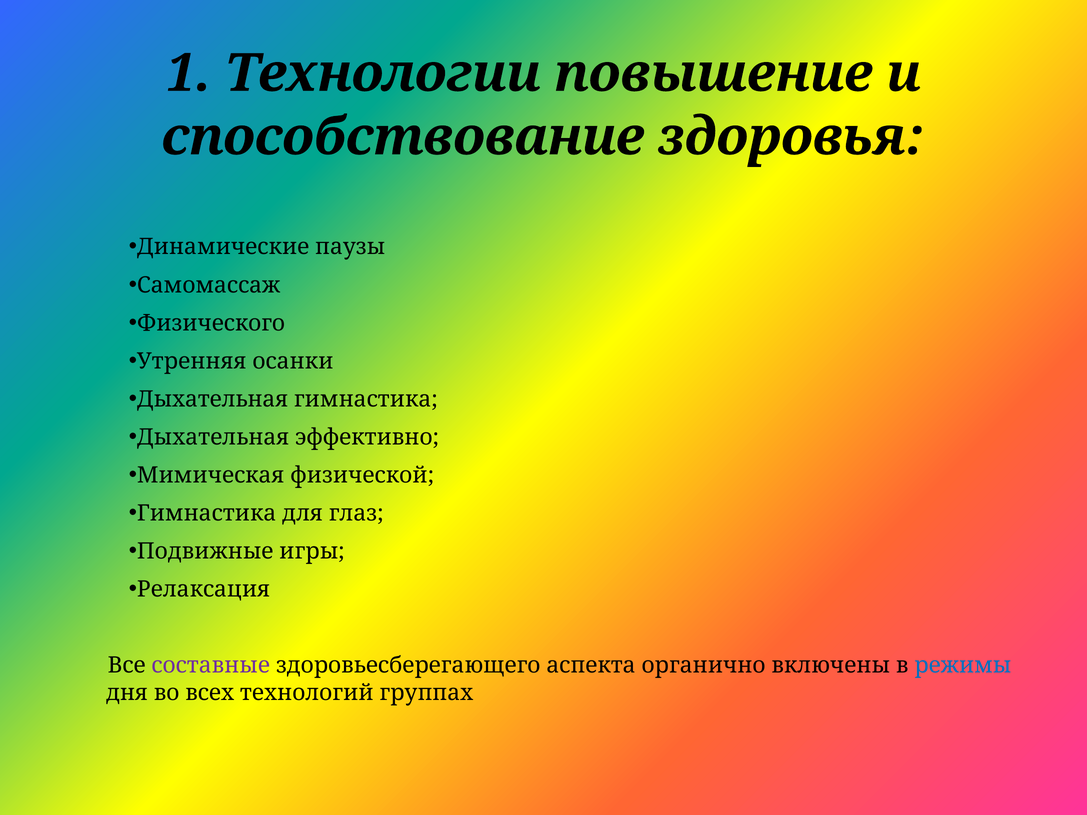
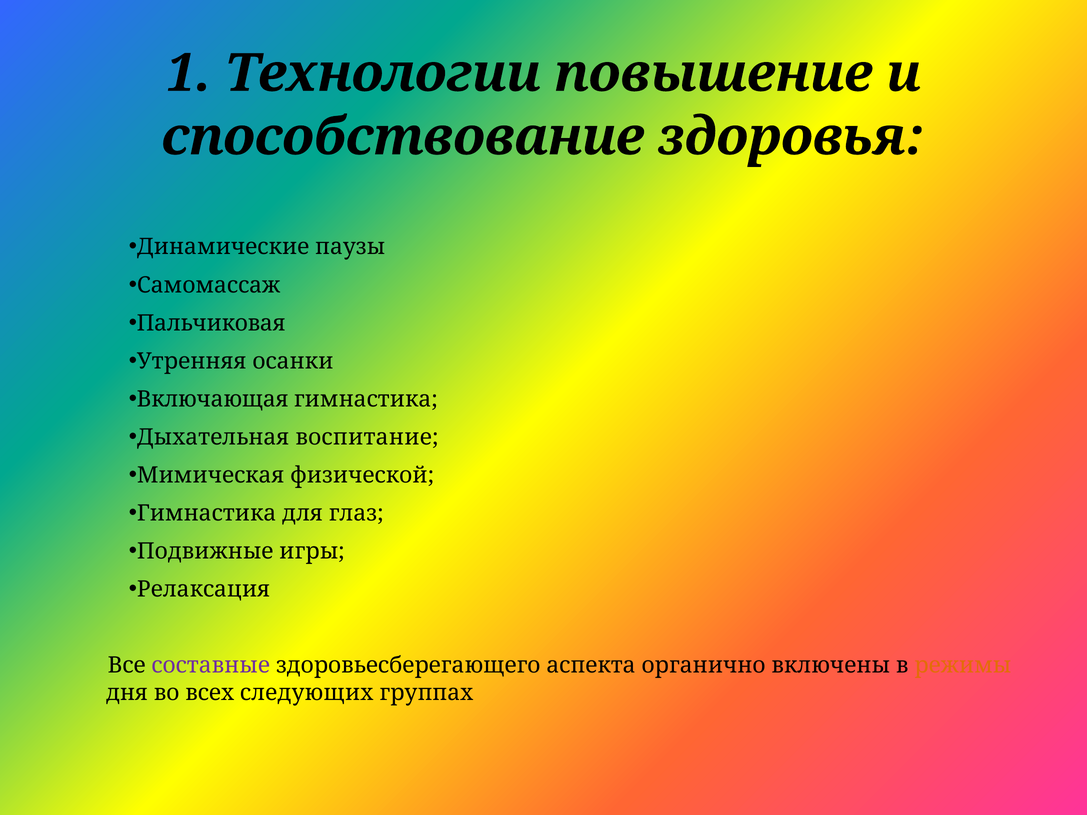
Физического: Физического -> Пальчиковая
Дыхательная at (213, 399): Дыхательная -> Включающая
эффективно: эффективно -> воспитание
режимы colour: blue -> orange
технологий: технологий -> следующих
